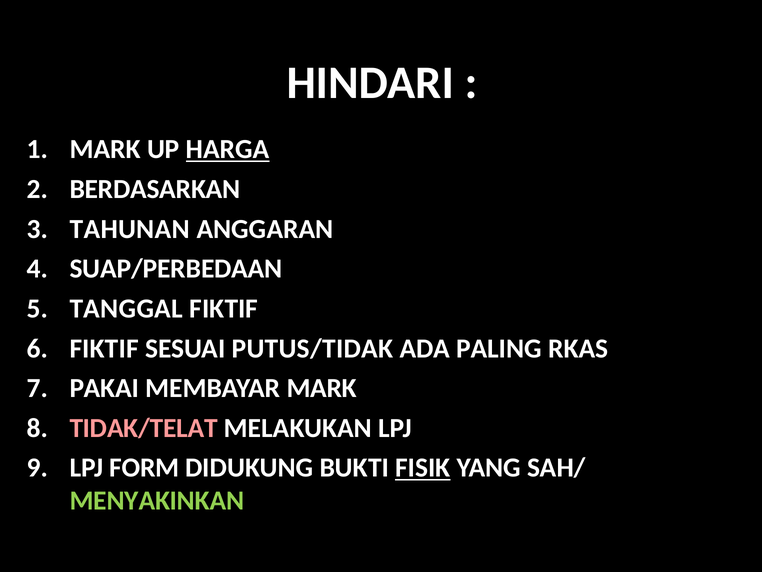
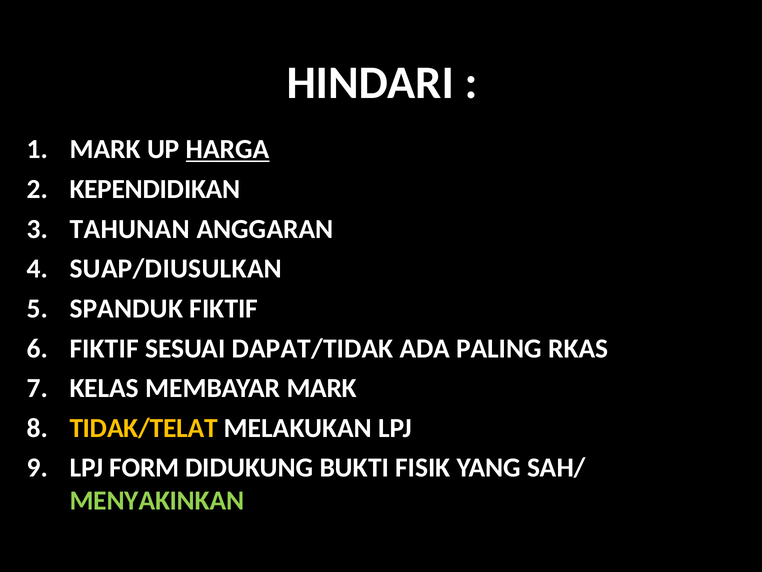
BERDASARKAN: BERDASARKAN -> KEPENDIDIKAN
SUAP/PERBEDAAN: SUAP/PERBEDAAN -> SUAP/DIUSULKAN
TANGGAL: TANGGAL -> SPANDUK
PUTUS/TIDAK: PUTUS/TIDAK -> DAPAT/TIDAK
PAKAI: PAKAI -> KELAS
TIDAK/TELAT colour: pink -> yellow
FISIK underline: present -> none
